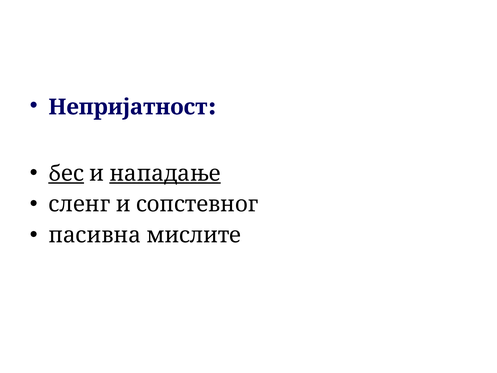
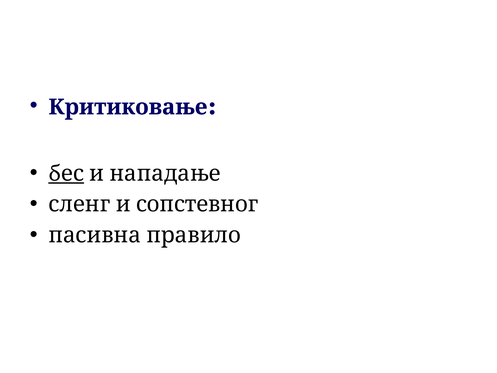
Непријатност: Непријатност -> Критиковање
нападање underline: present -> none
мислите: мислите -> правило
